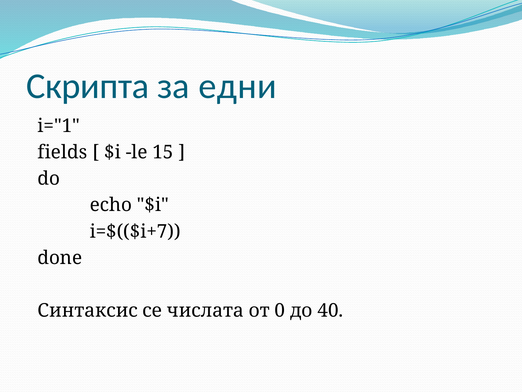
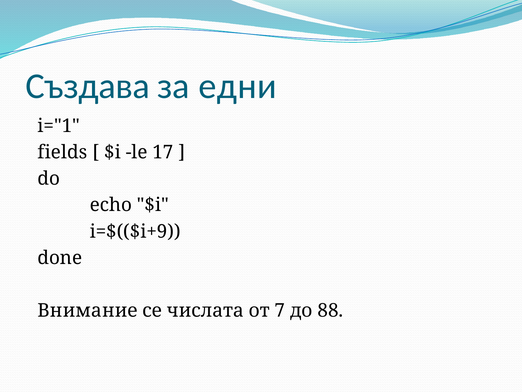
Скрипта: Скрипта -> Създава
15: 15 -> 17
i=$(($i+7: i=$(($i+7 -> i=$(($i+9
Синтаксис: Синтаксис -> Внимание
0: 0 -> 7
40: 40 -> 88
